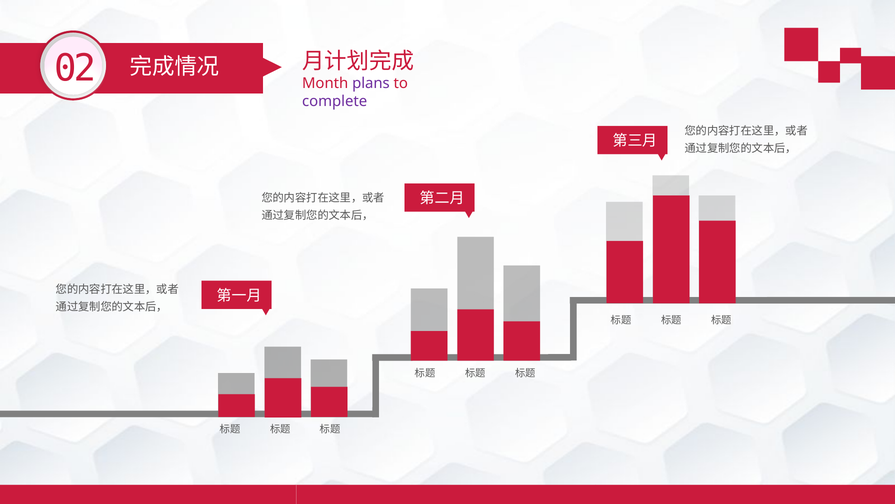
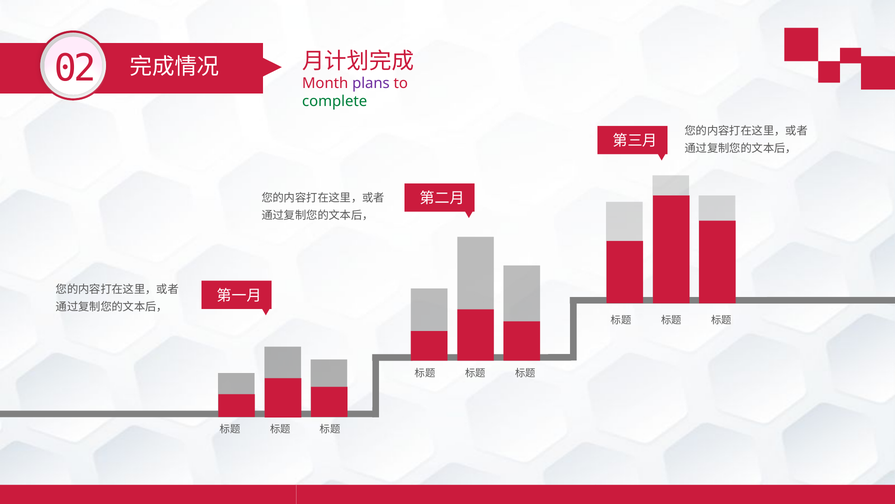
complete colour: purple -> green
